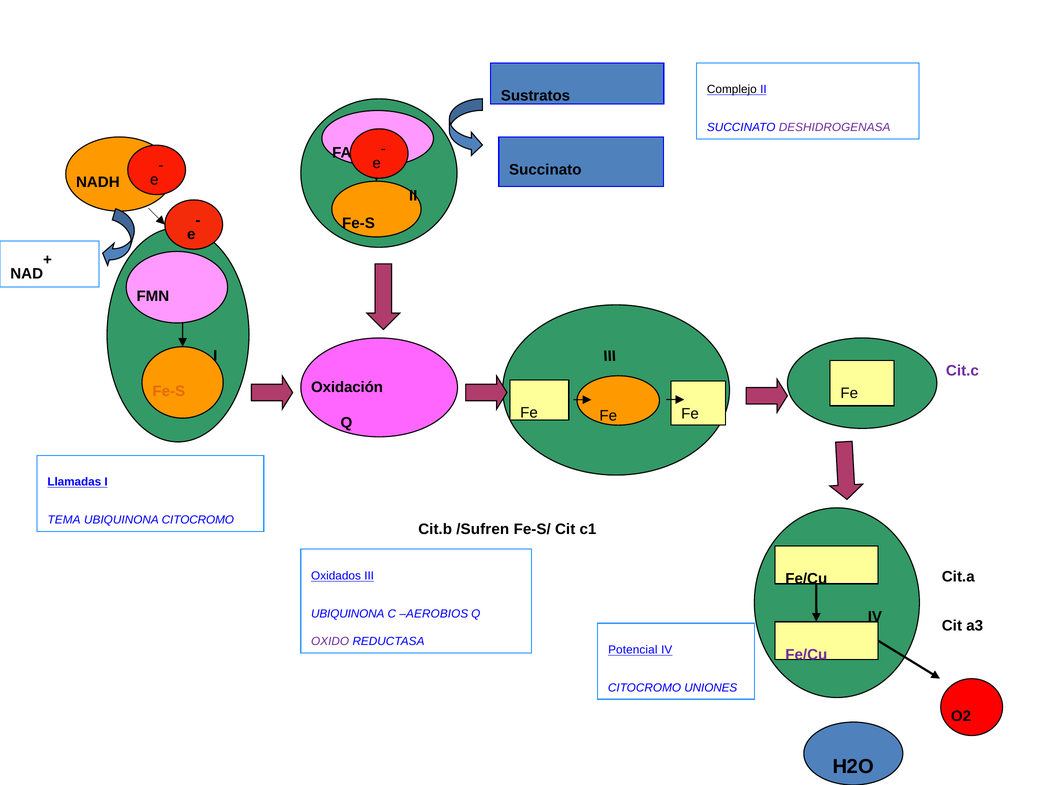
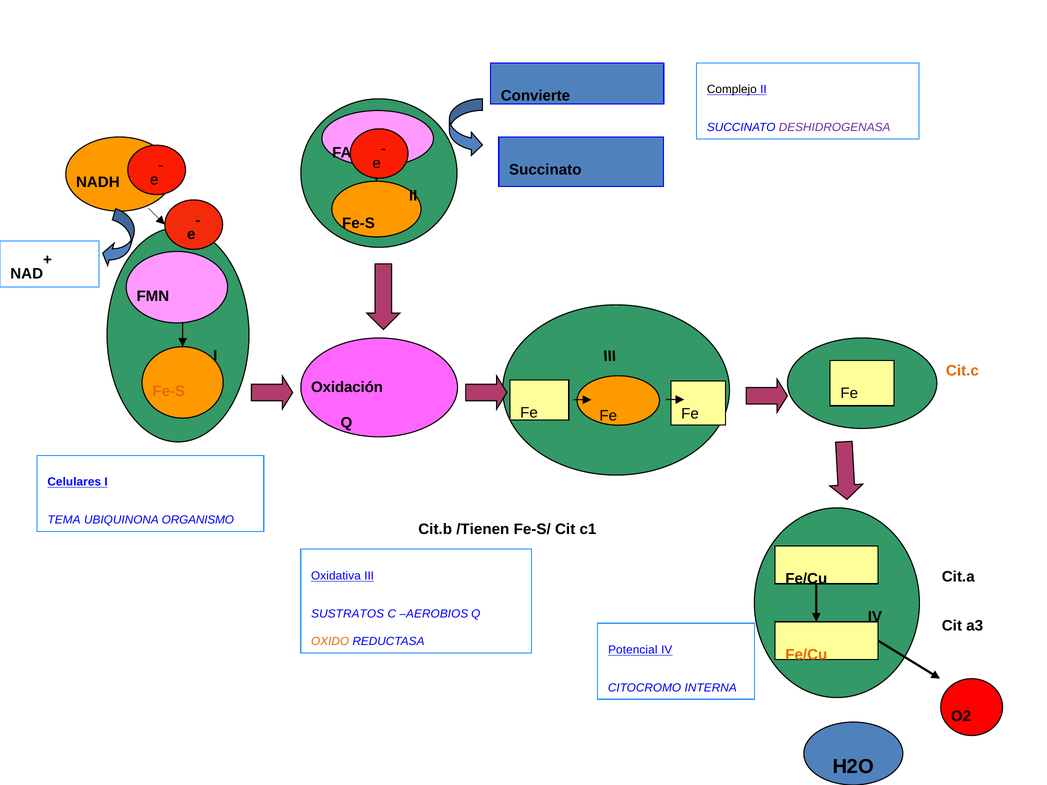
Sustratos: Sustratos -> Convierte
Cit.c colour: purple -> orange
Llamadas: Llamadas -> Celulares
UBIQUINONA CITOCROMO: CITOCROMO -> ORGANISMO
/Sufren: /Sufren -> /Tienen
Oxidados: Oxidados -> Oxidativa
UBIQUINONA at (348, 614): UBIQUINONA -> SUSTRATOS
OXIDO colour: purple -> orange
Fe/Cu at (806, 655) colour: purple -> orange
UNIONES: UNIONES -> INTERNA
